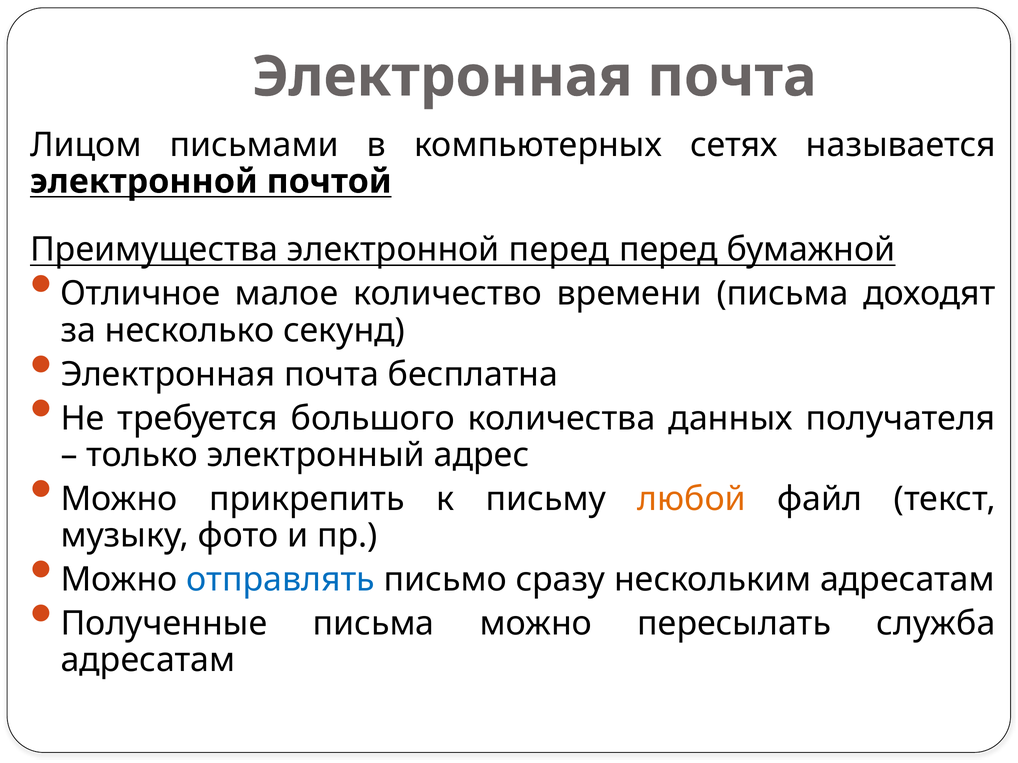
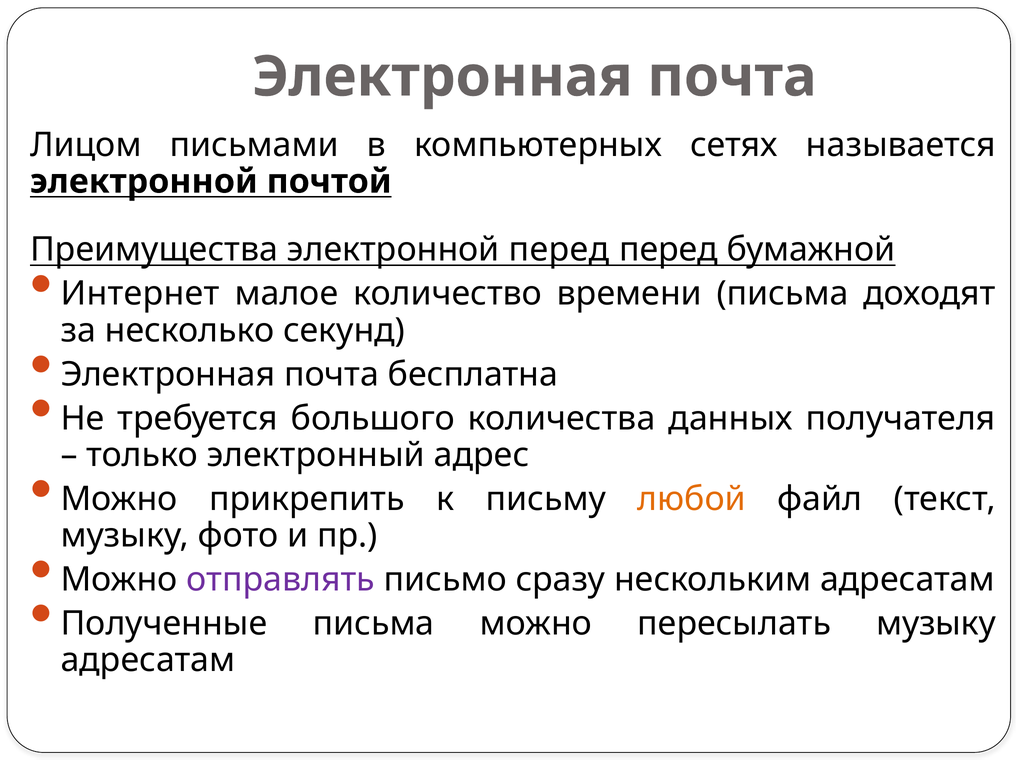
Отличное: Отличное -> Интернет
отправлять colour: blue -> purple
пересылать служба: служба -> музыку
